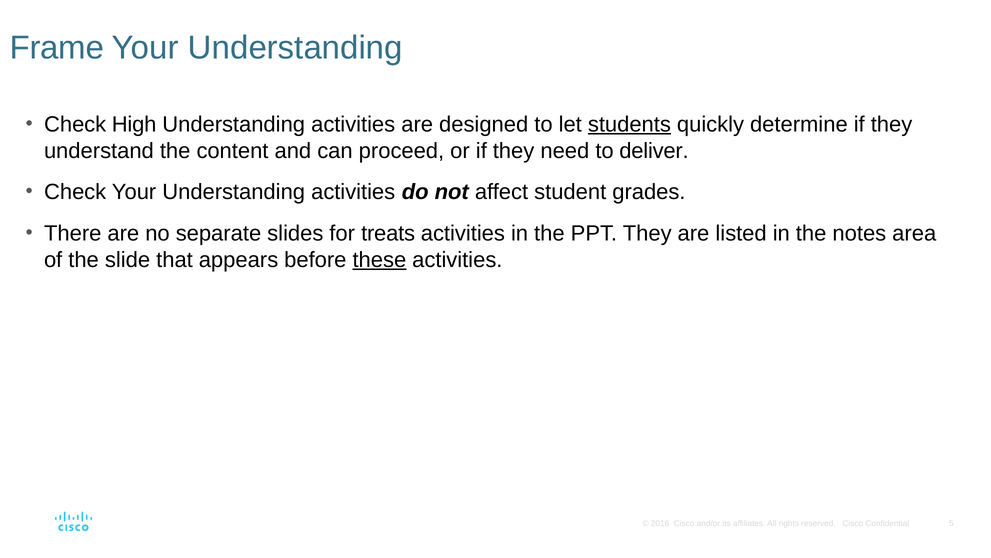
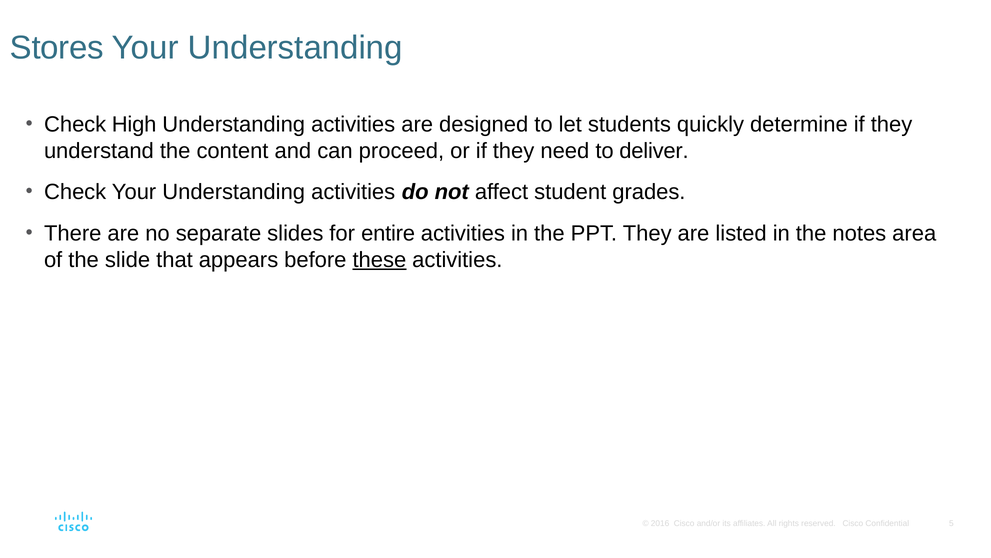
Frame: Frame -> Stores
students underline: present -> none
treats: treats -> entire
